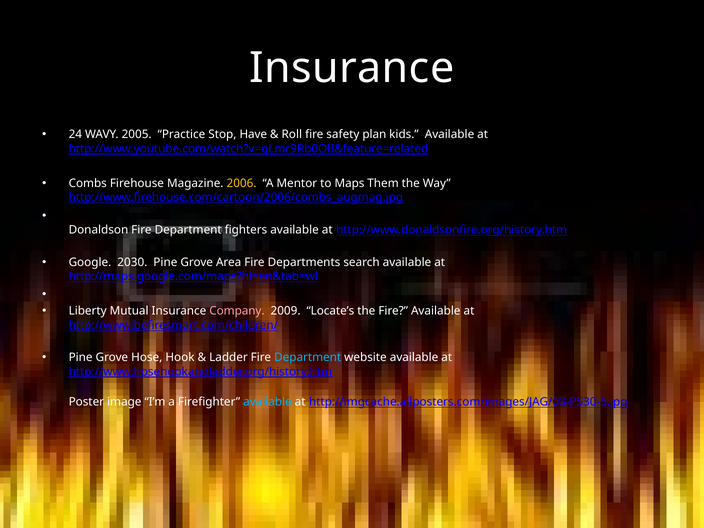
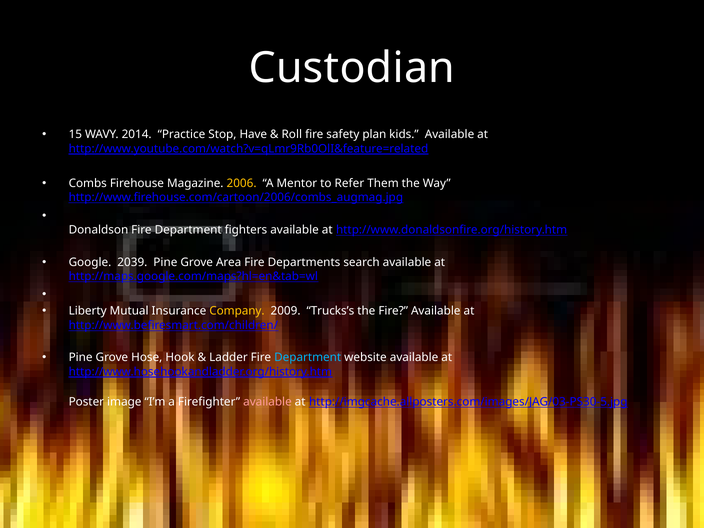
Insurance at (352, 68): Insurance -> Custodian
24: 24 -> 15
2005: 2005 -> 2014
Maps: Maps -> Refer
2030: 2030 -> 2039
Company colour: pink -> yellow
Locate’s: Locate’s -> Trucks’s
available at (267, 402) colour: light blue -> pink
